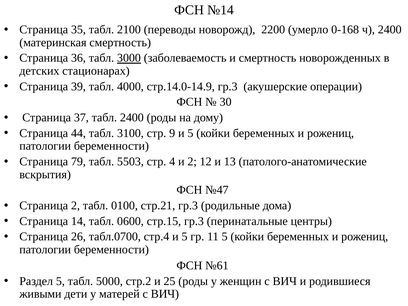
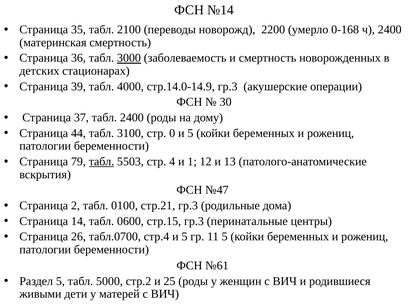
9: 9 -> 0
табл at (102, 162) underline: none -> present
и 2: 2 -> 1
